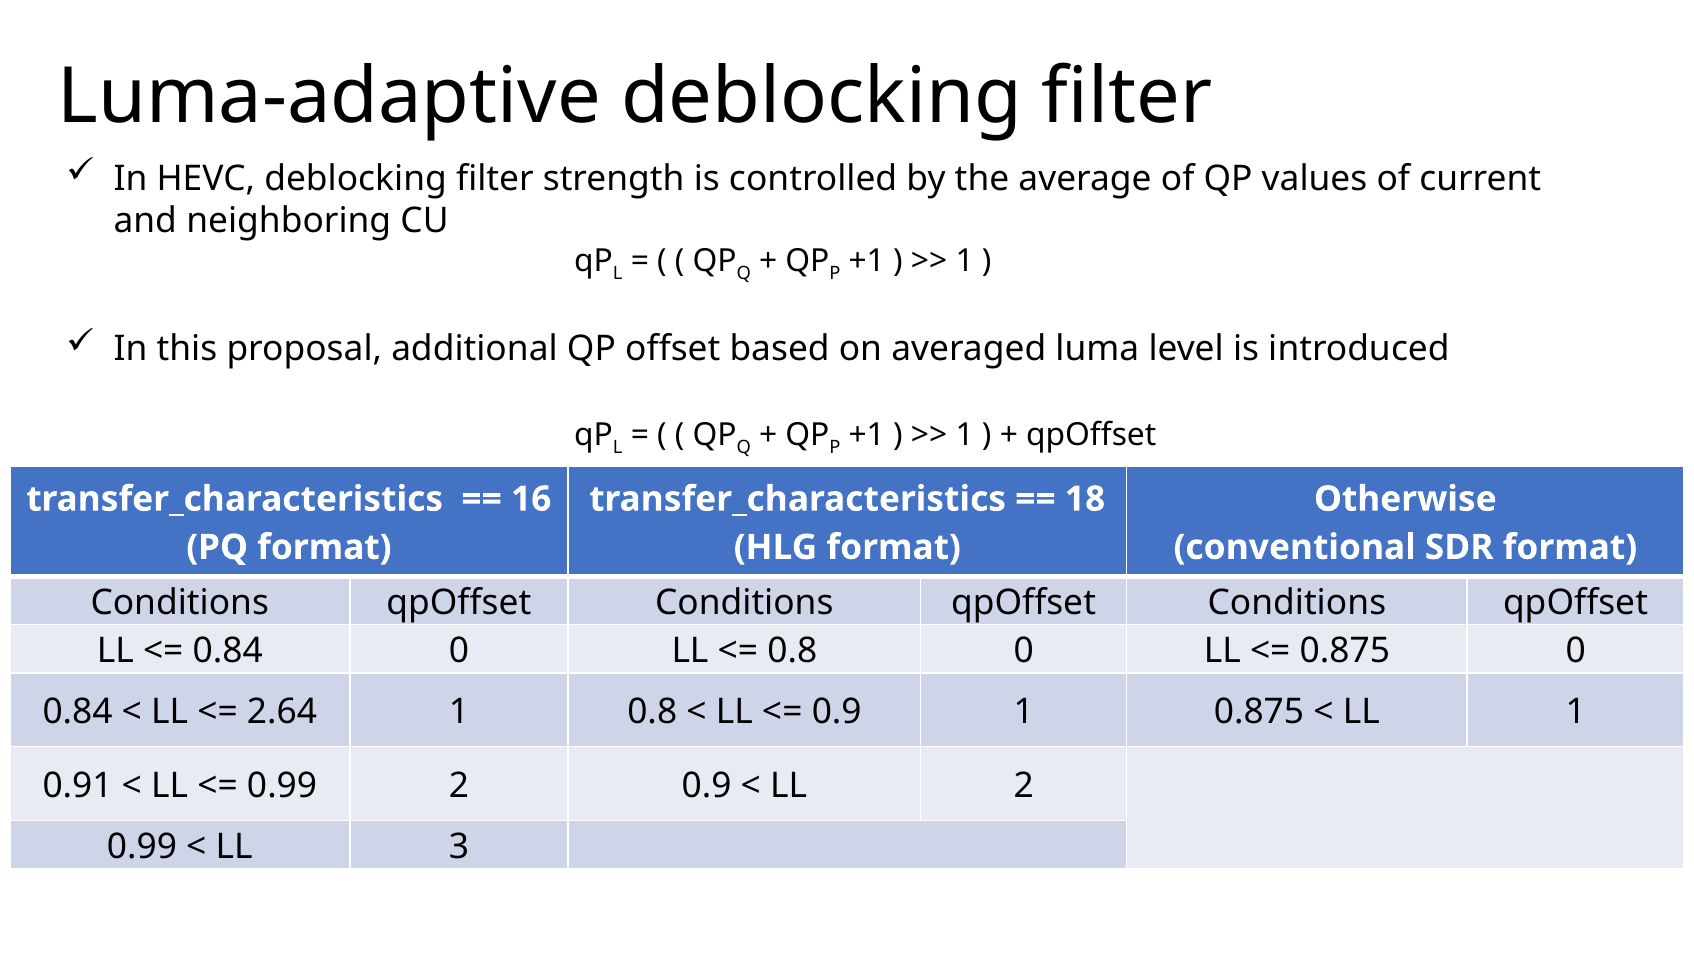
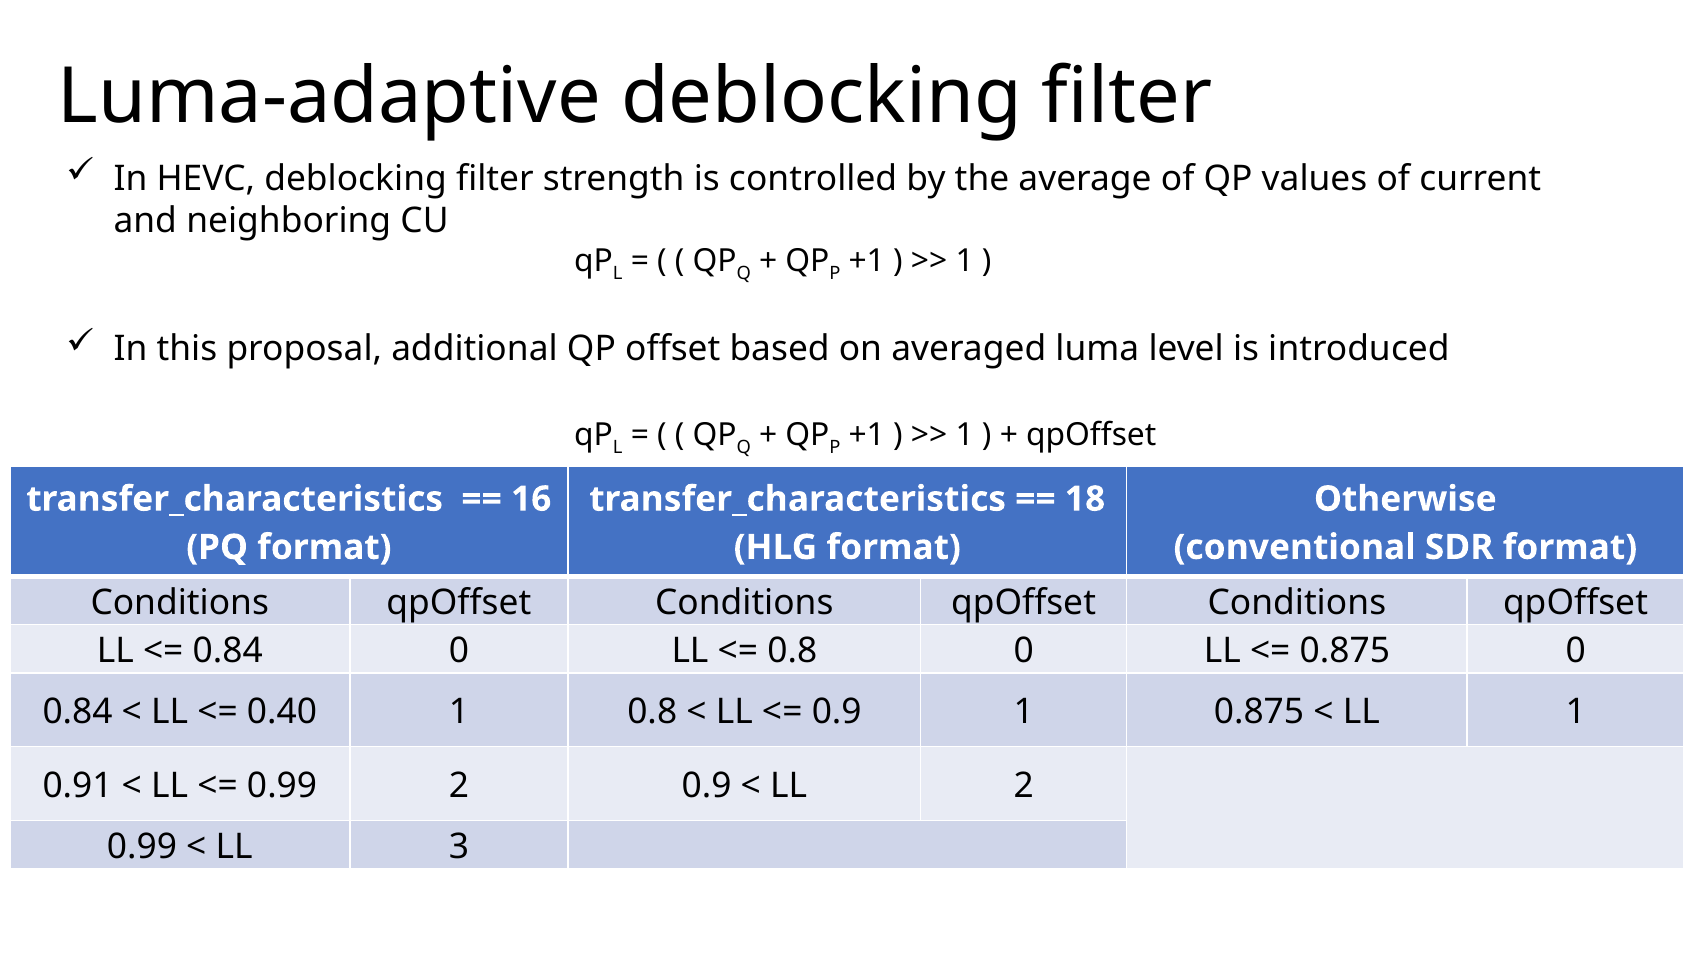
2.64: 2.64 -> 0.40
